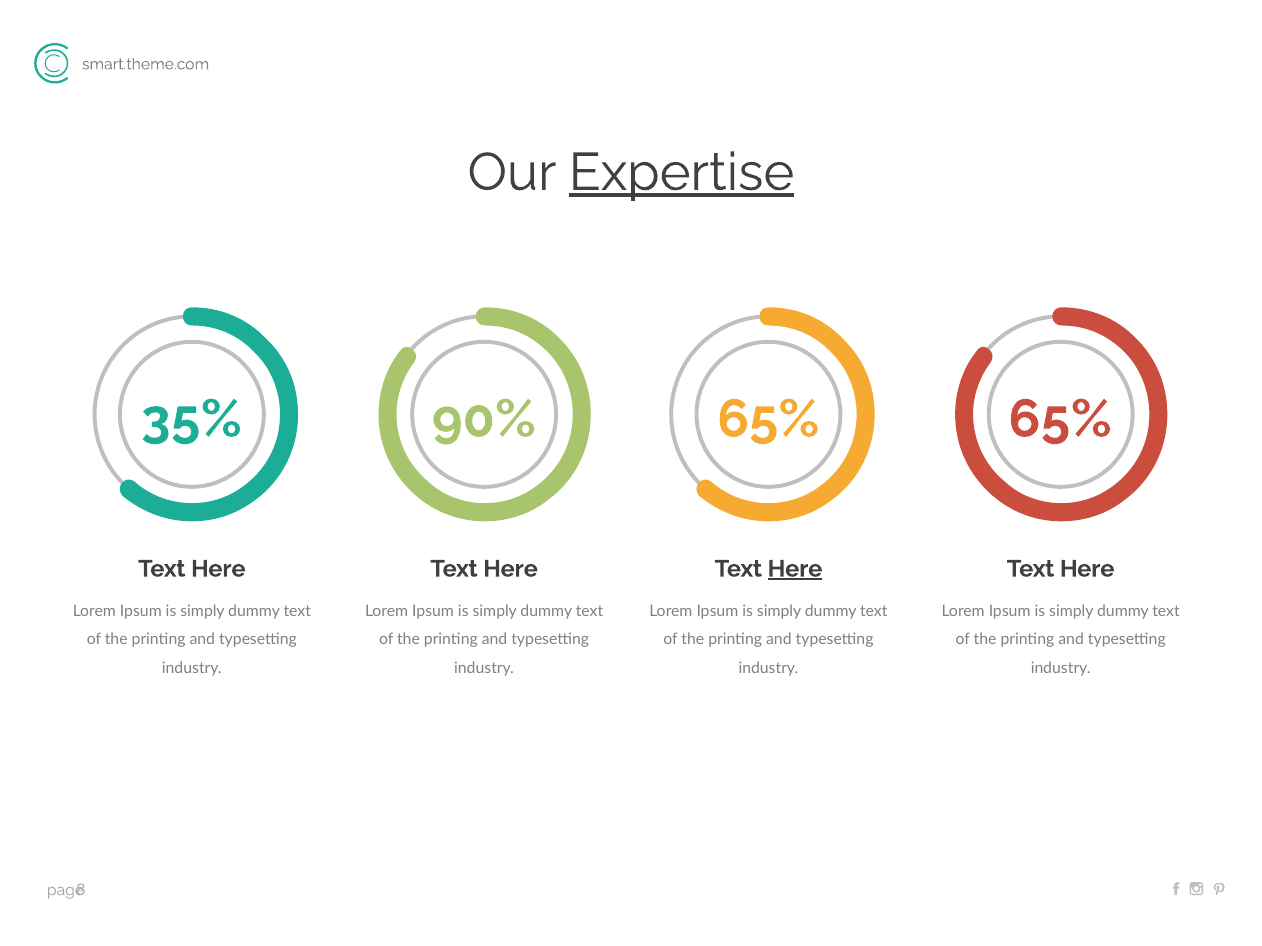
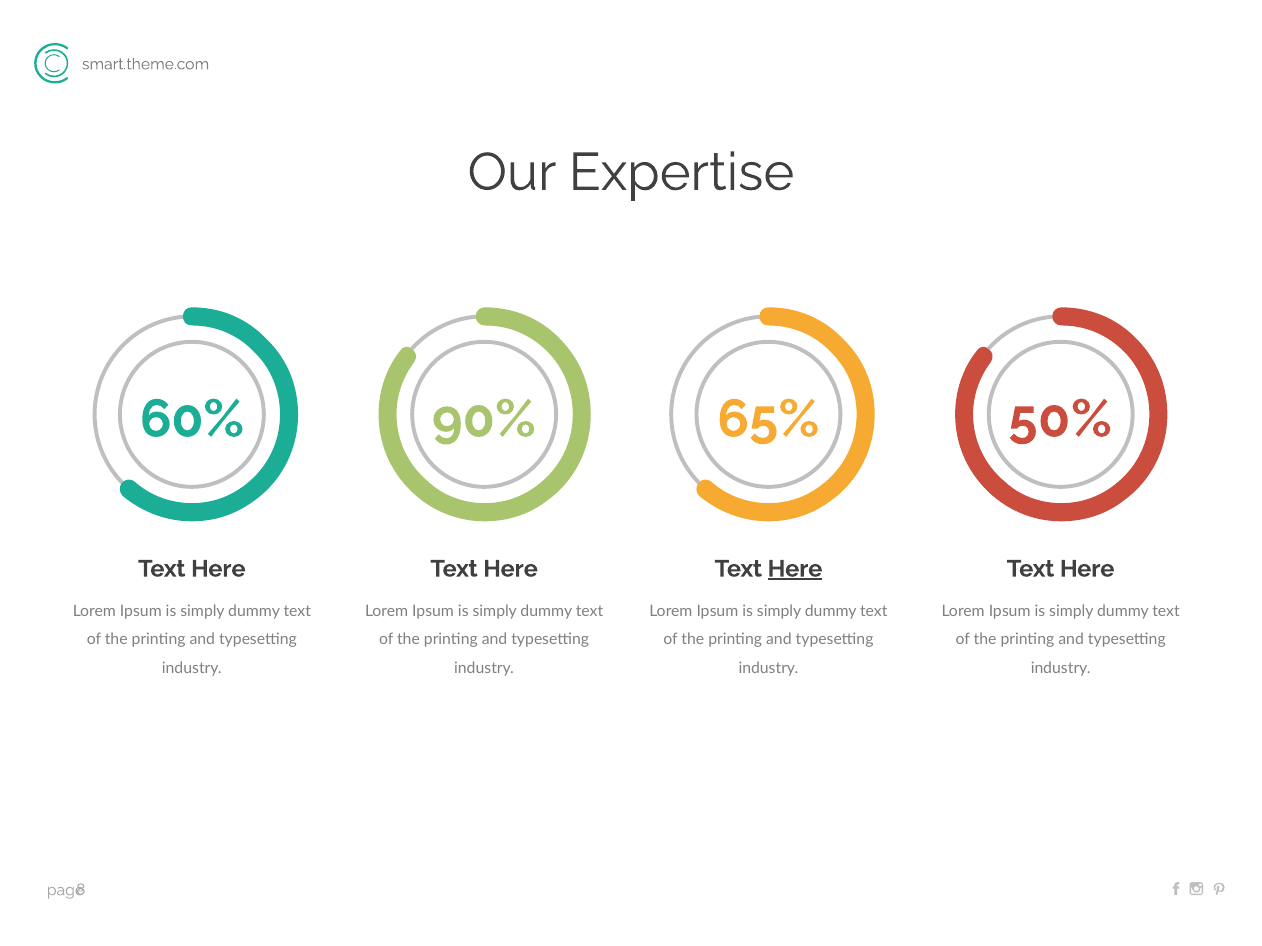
Expertise underline: present -> none
35%: 35% -> 60%
65% 65%: 65% -> 50%
